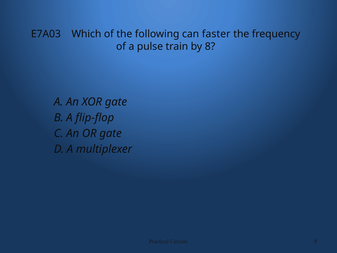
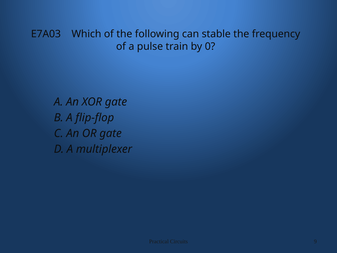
faster: faster -> stable
8: 8 -> 0
